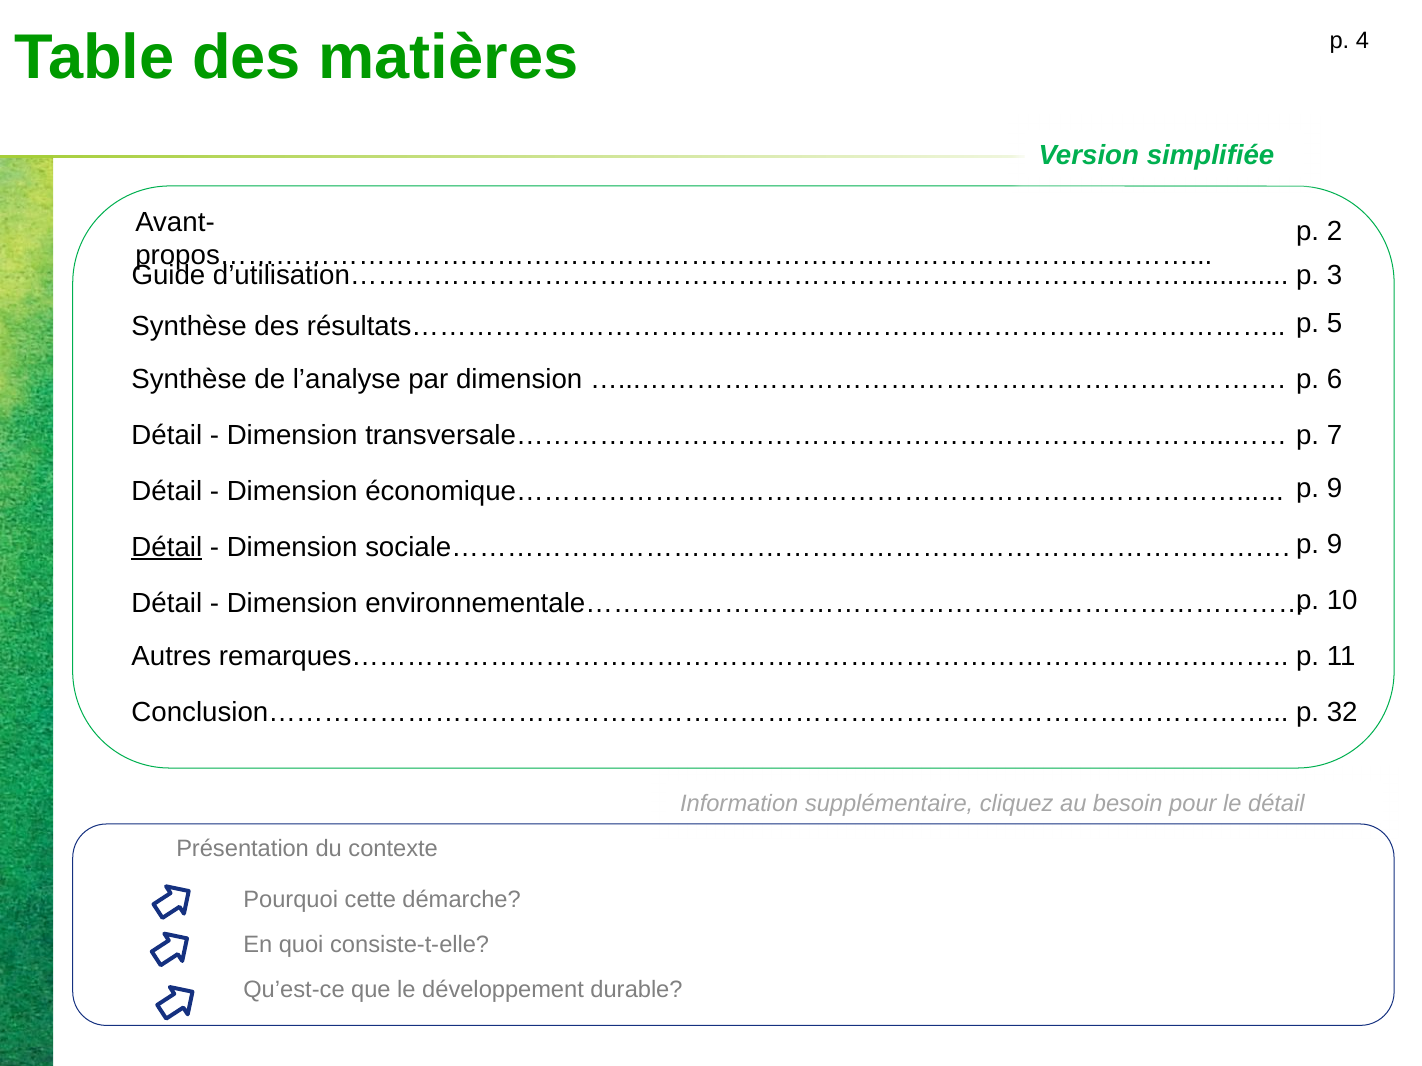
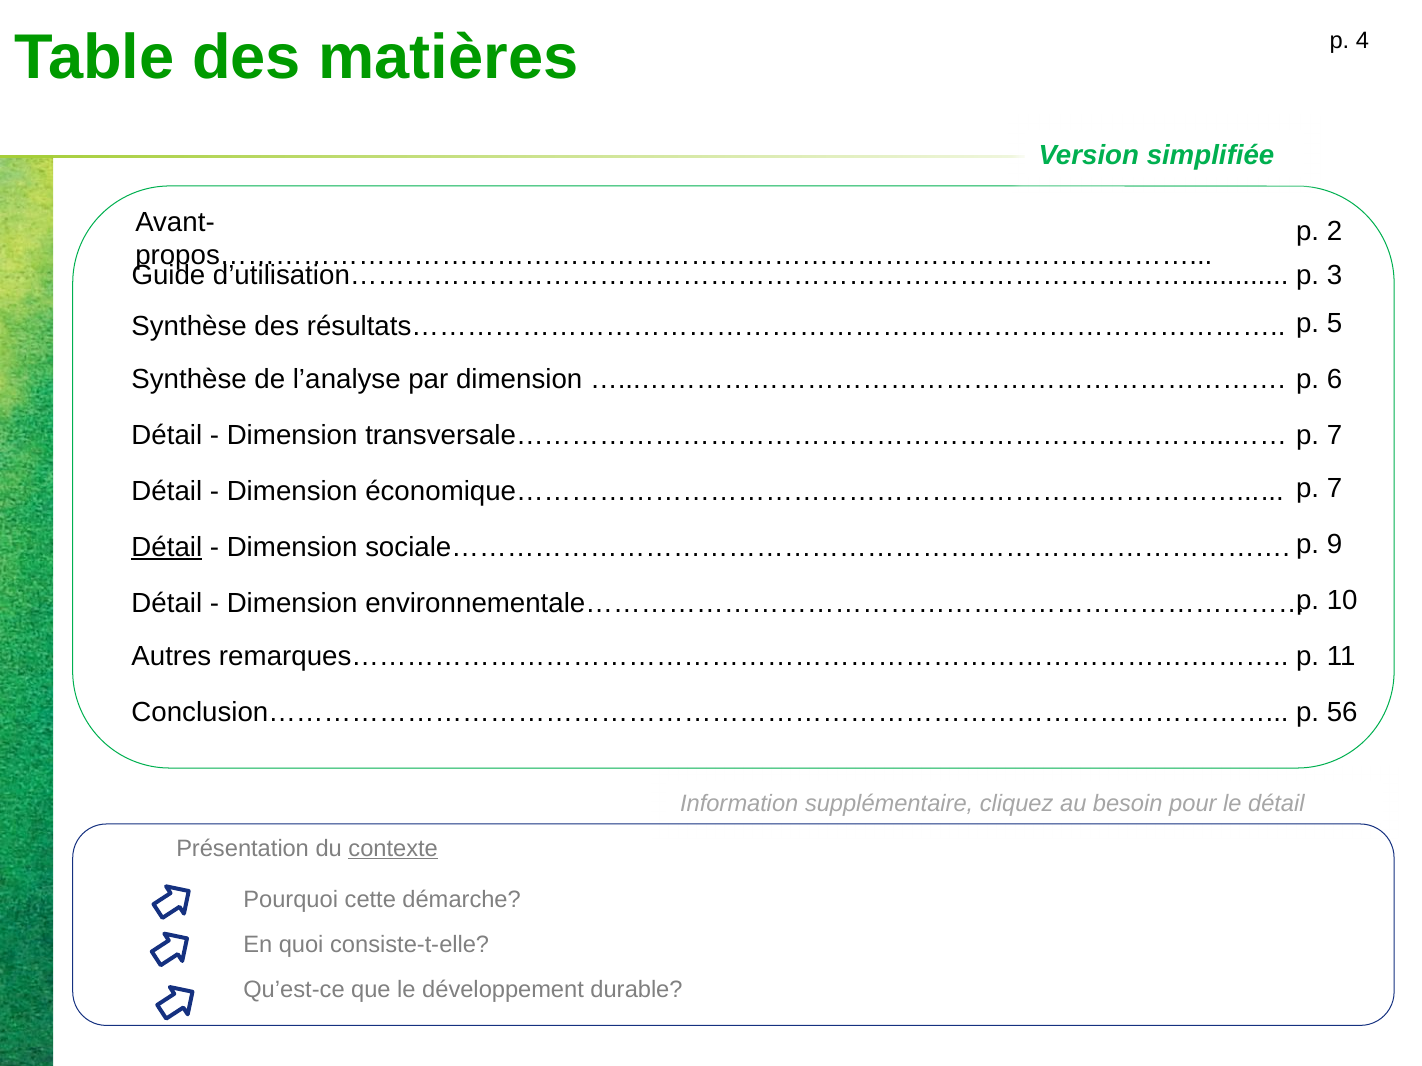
9 at (1334, 489): 9 -> 7
32: 32 -> 56
contexte underline: none -> present
